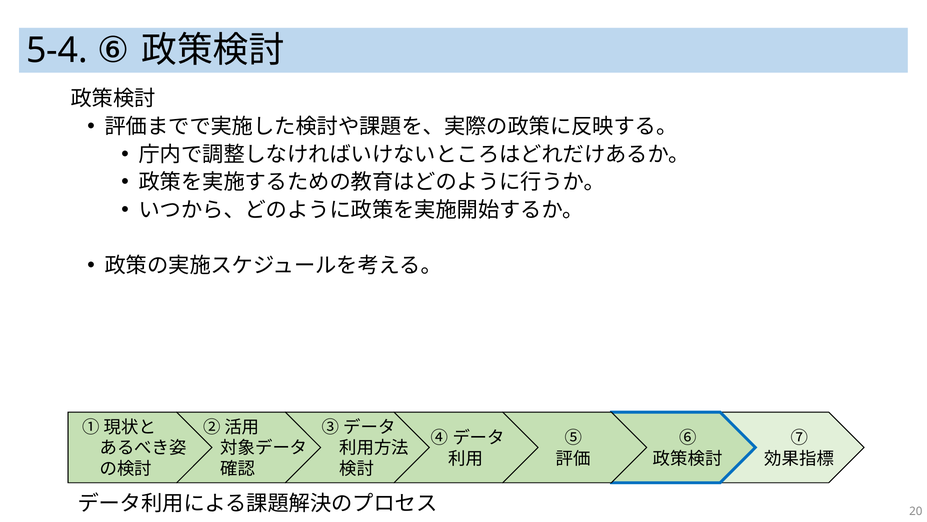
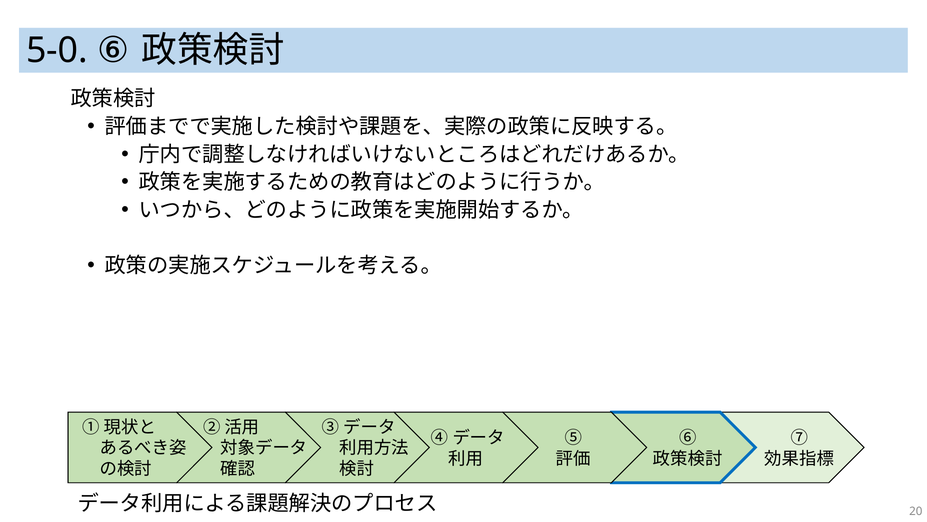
5-4: 5-4 -> 5-0
